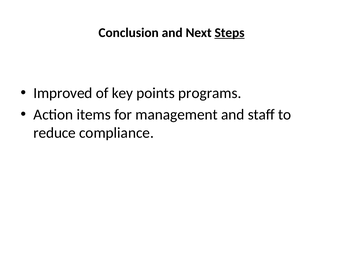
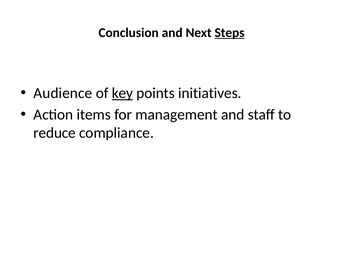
Improved: Improved -> Audience
key underline: none -> present
programs: programs -> initiatives
